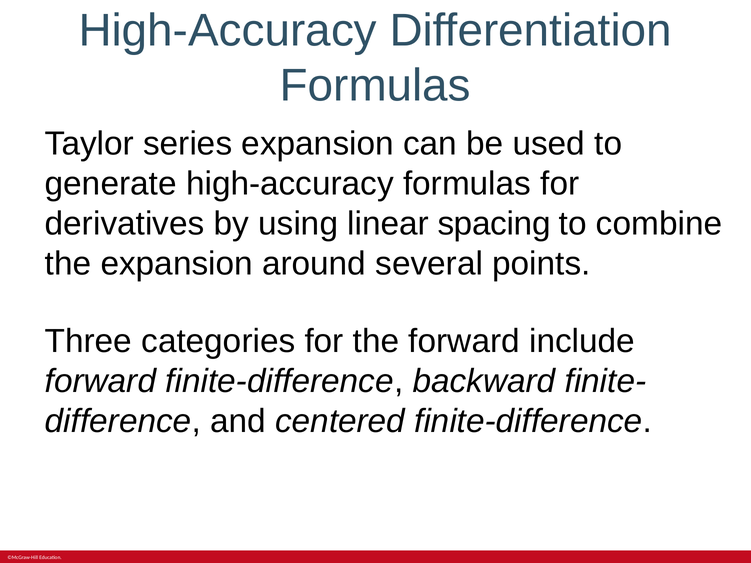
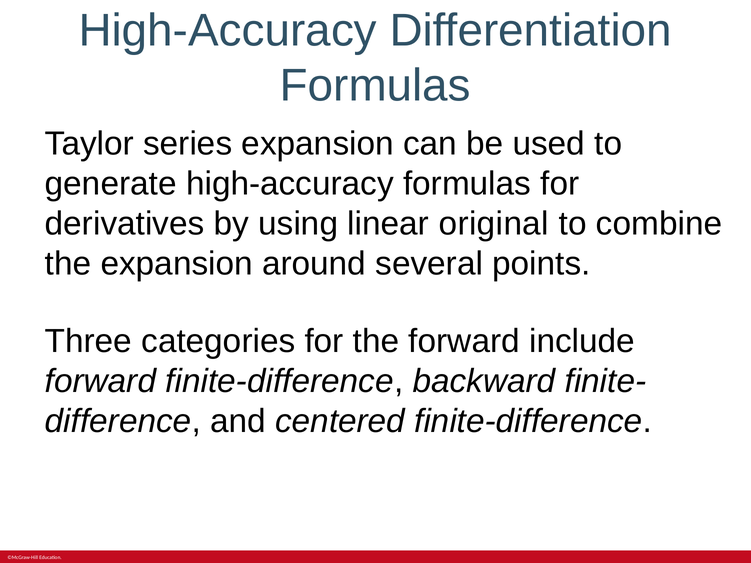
spacing: spacing -> original
